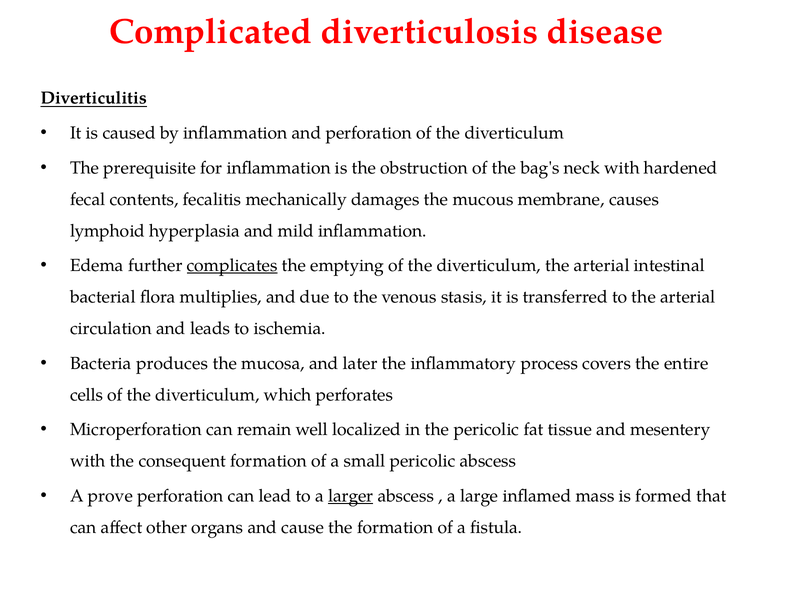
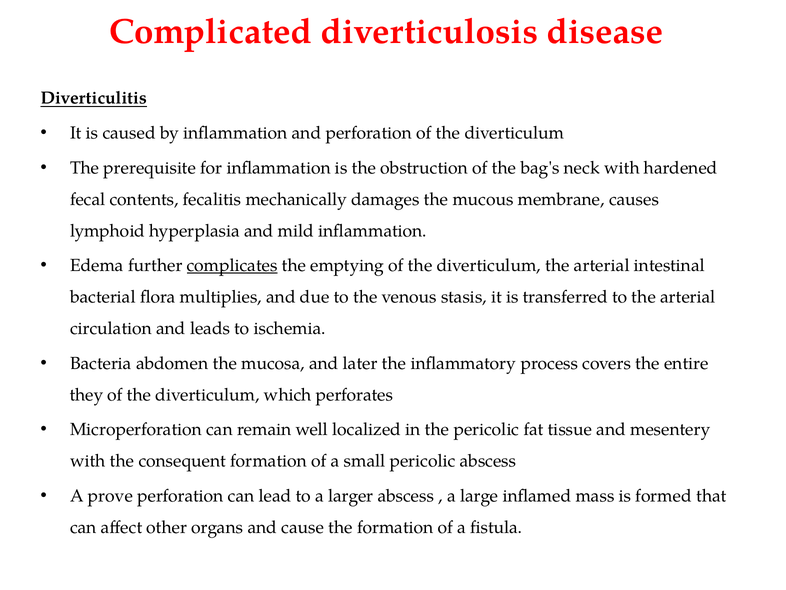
produces: produces -> abdomen
cells: cells -> they
larger underline: present -> none
